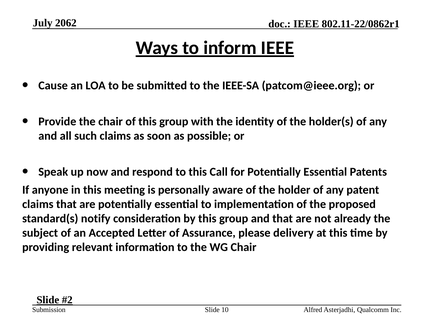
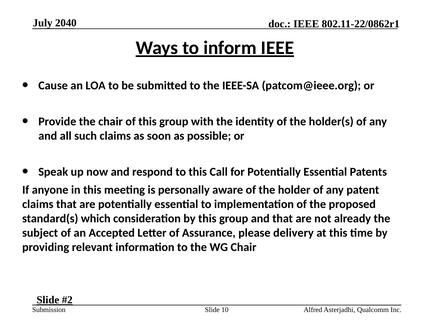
2062: 2062 -> 2040
notify: notify -> which
